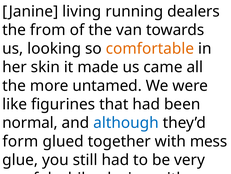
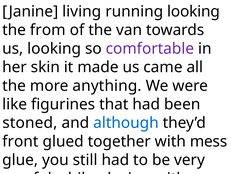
running dealers: dealers -> looking
comfortable colour: orange -> purple
untamed: untamed -> anything
normal: normal -> stoned
form: form -> front
